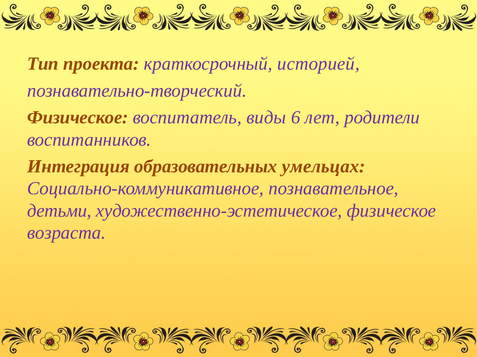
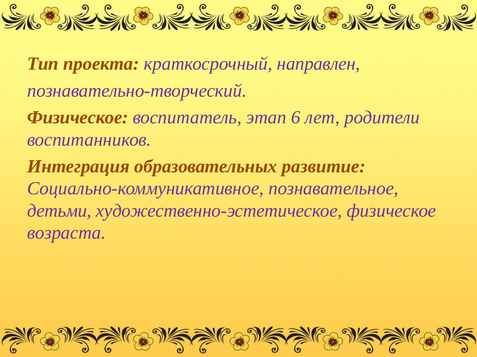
историей: историей -> направлен
виды: виды -> этап
умельцах: умельцах -> развитие
